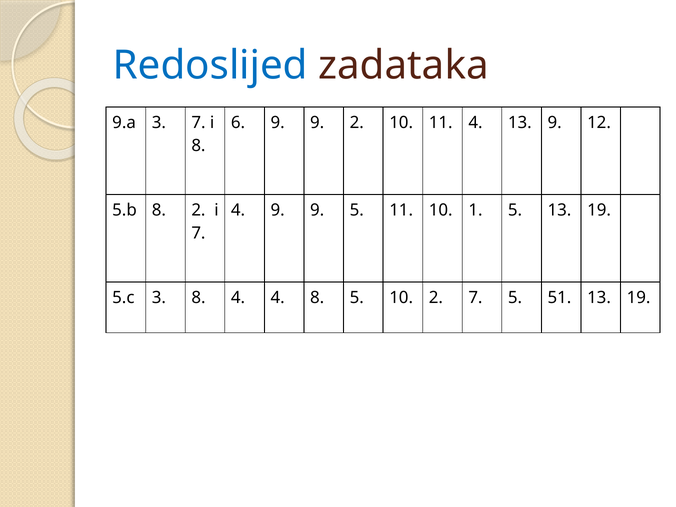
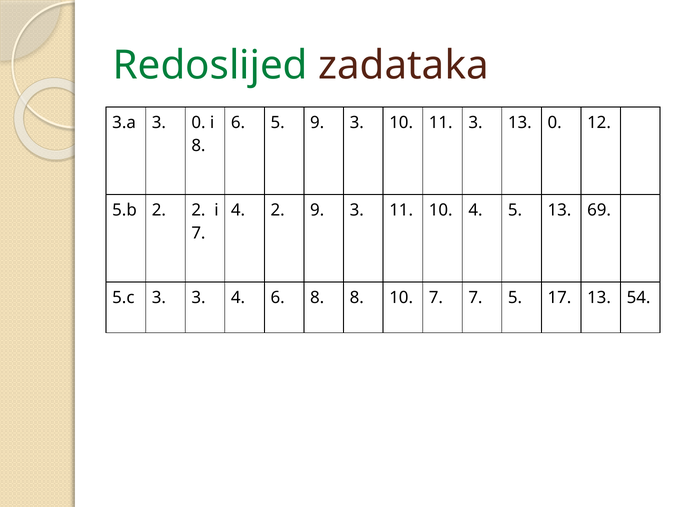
Redoslijed colour: blue -> green
9.a: 9.a -> 3.a
3 7: 7 -> 0
6 9: 9 -> 5
2 at (357, 123): 2 -> 3
11 4: 4 -> 3
13 9: 9 -> 0
5.b 8: 8 -> 2
4 9: 9 -> 2
5 at (357, 210): 5 -> 3
10 1: 1 -> 4
5 13 19: 19 -> 69
3 8: 8 -> 3
4 4: 4 -> 6
8 5: 5 -> 8
10 2: 2 -> 7
51: 51 -> 17
19 at (639, 298): 19 -> 54
